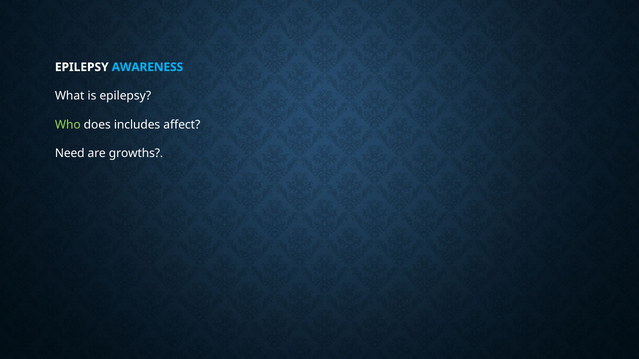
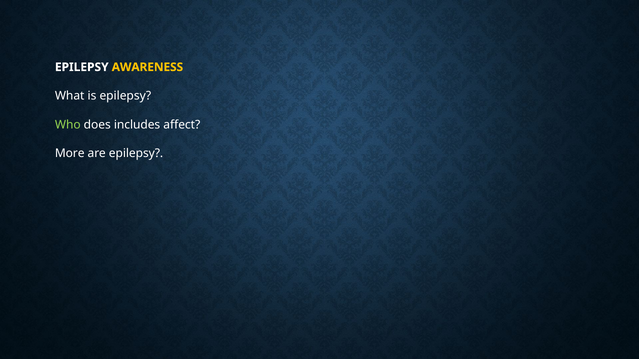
AWARENESS colour: light blue -> yellow
Need: Need -> More
are growths: growths -> epilepsy
